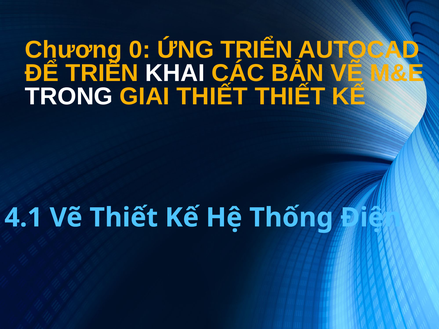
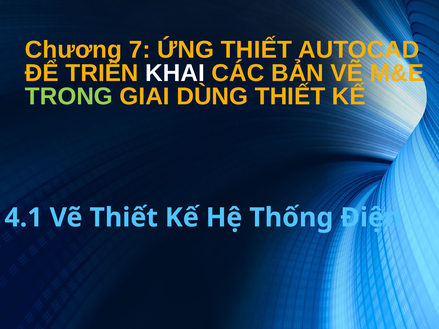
0: 0 -> 7
ỨNG TRIỂN: TRIỂN -> THIẾT
TRONG colour: white -> light green
GIAI THIẾT: THIẾT -> DÙNG
